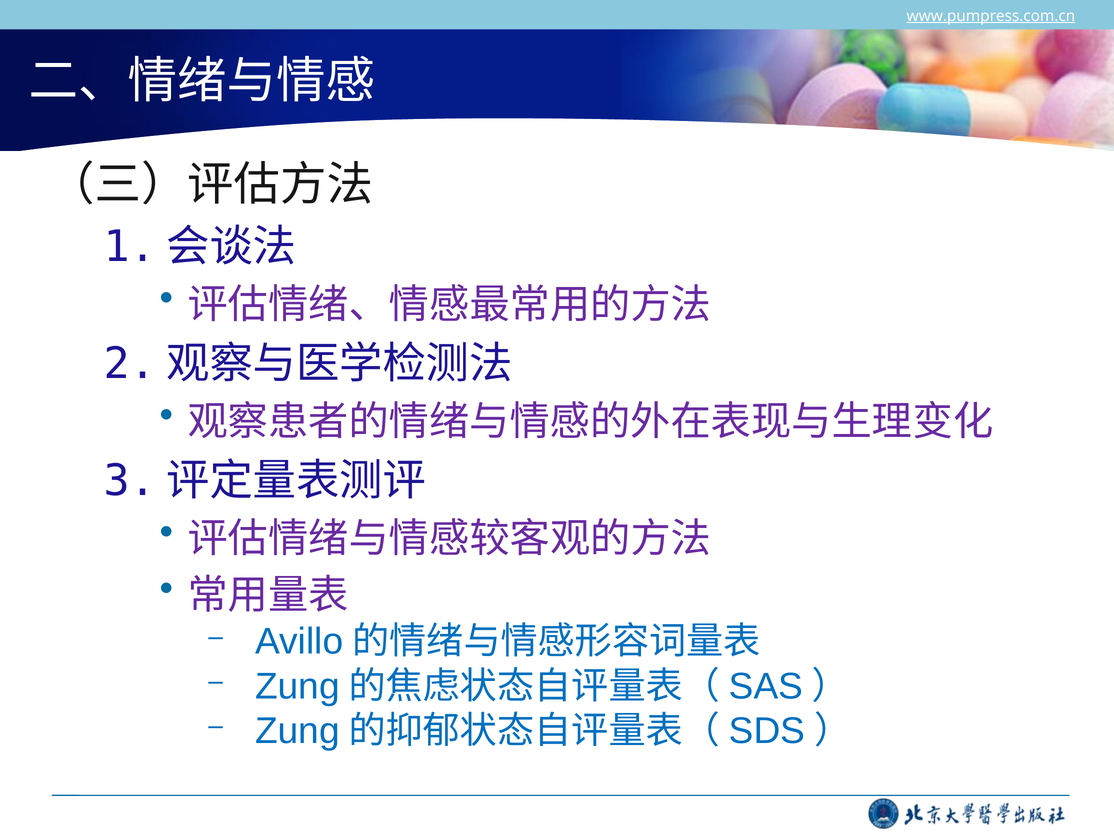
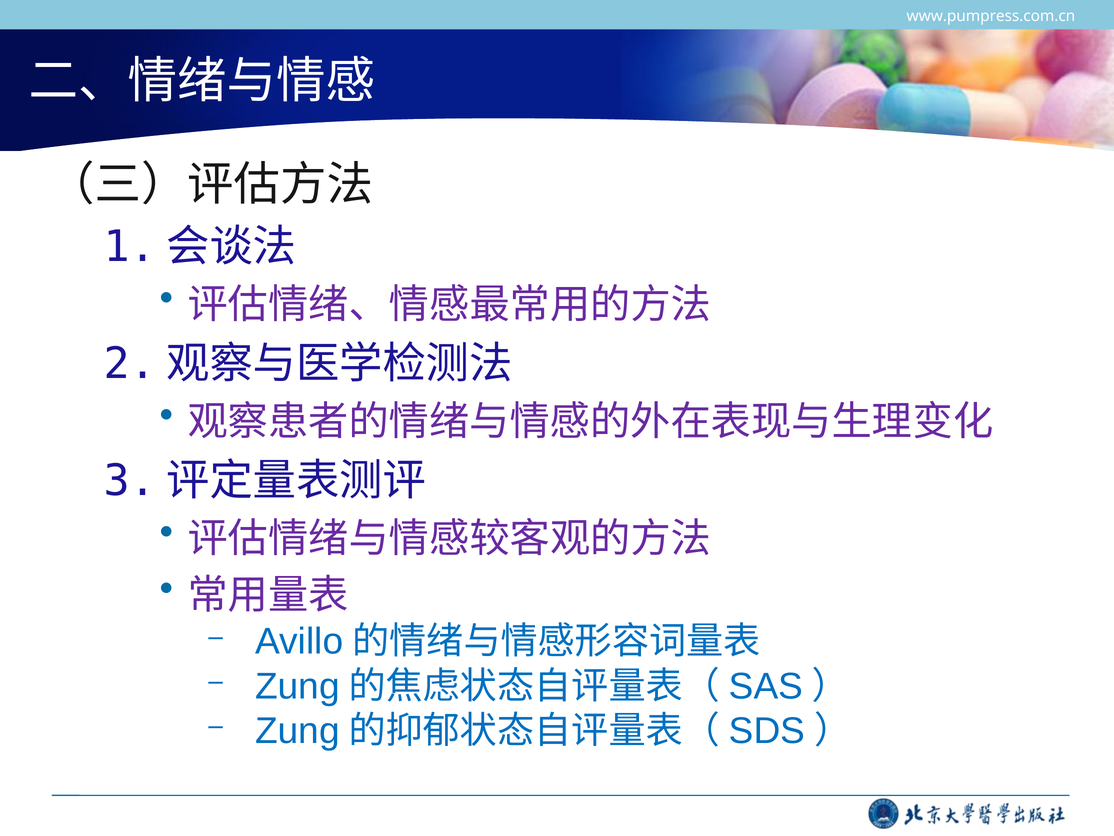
www.pumpress.com.cn underline: present -> none
